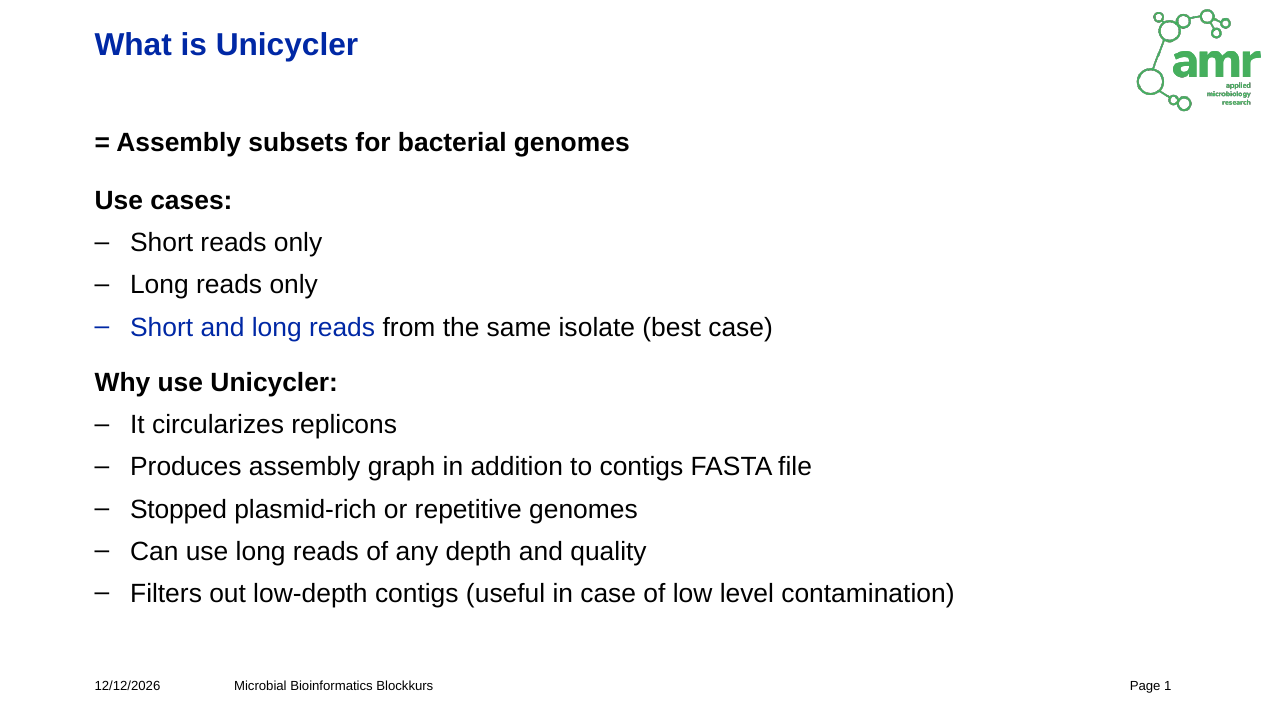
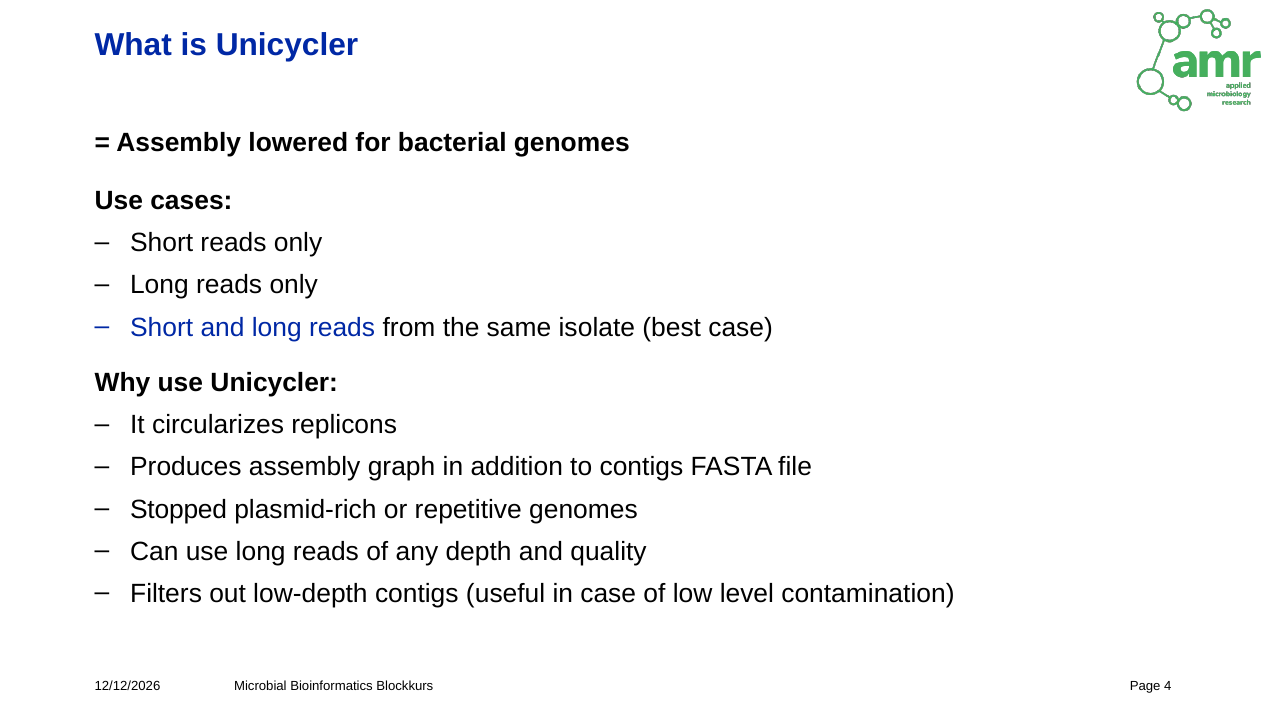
subsets: subsets -> lowered
1: 1 -> 4
